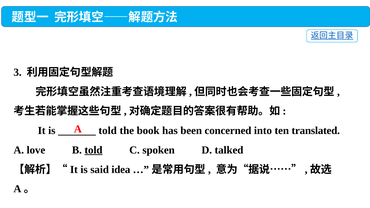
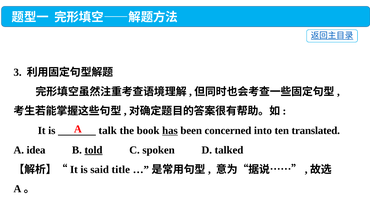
told at (108, 131): told -> talk
has underline: none -> present
love: love -> idea
idea: idea -> title
